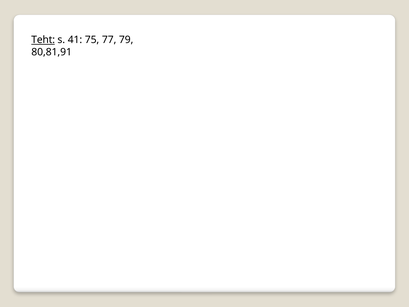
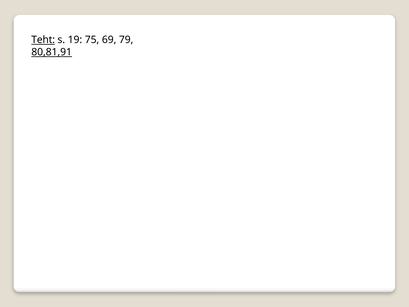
41: 41 -> 19
77: 77 -> 69
80,81,91 underline: none -> present
